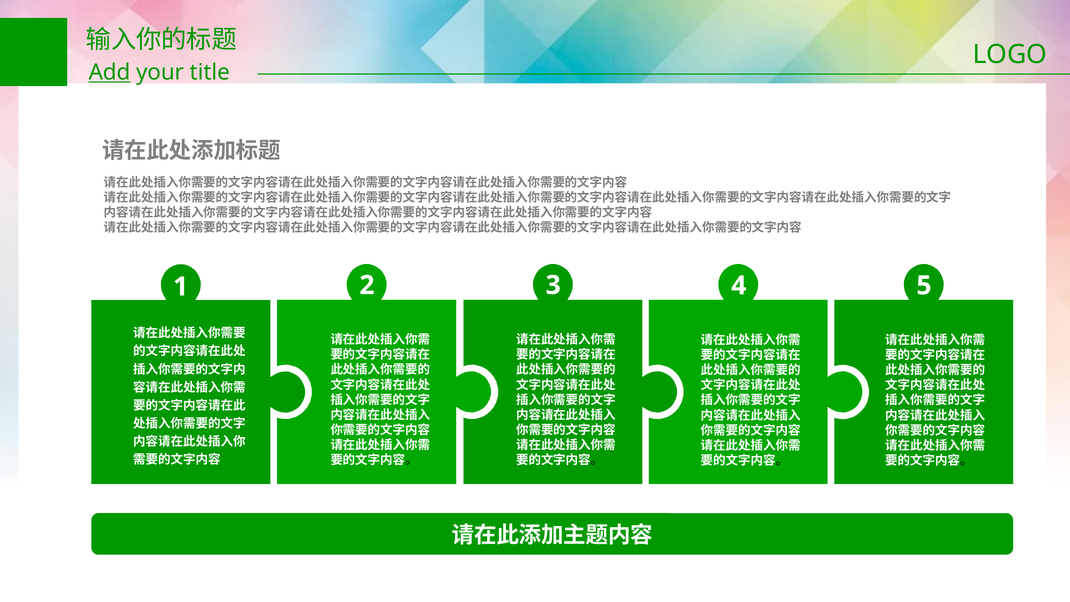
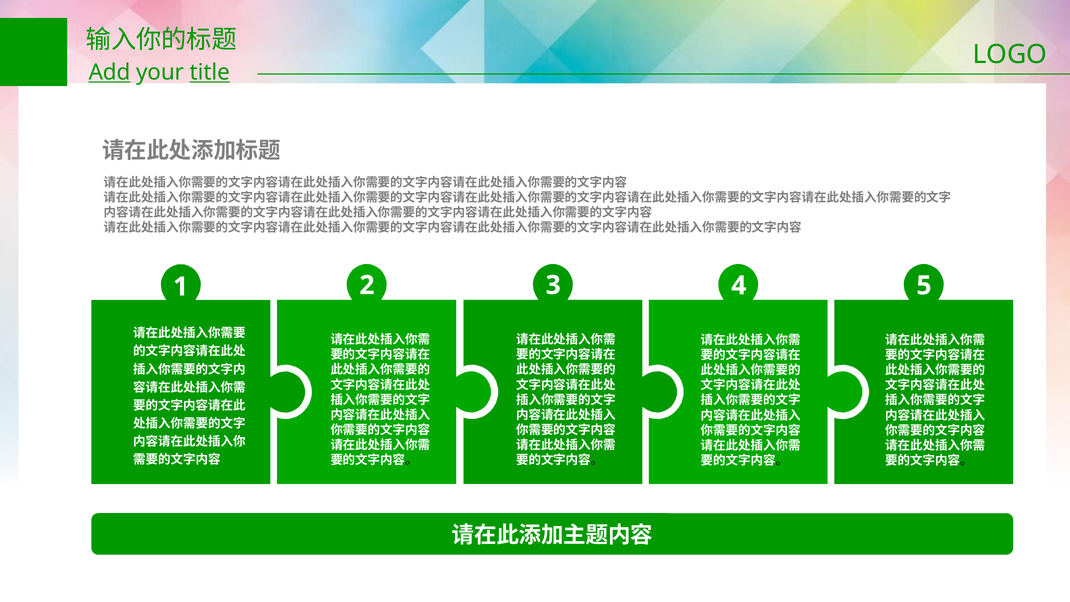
title underline: none -> present
